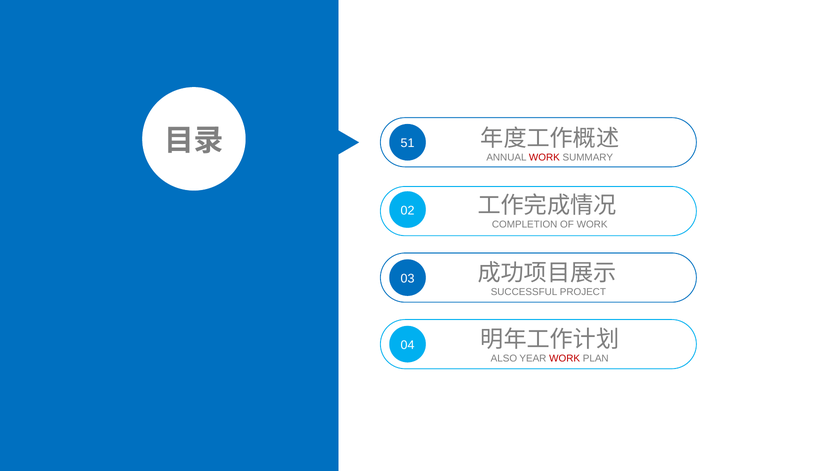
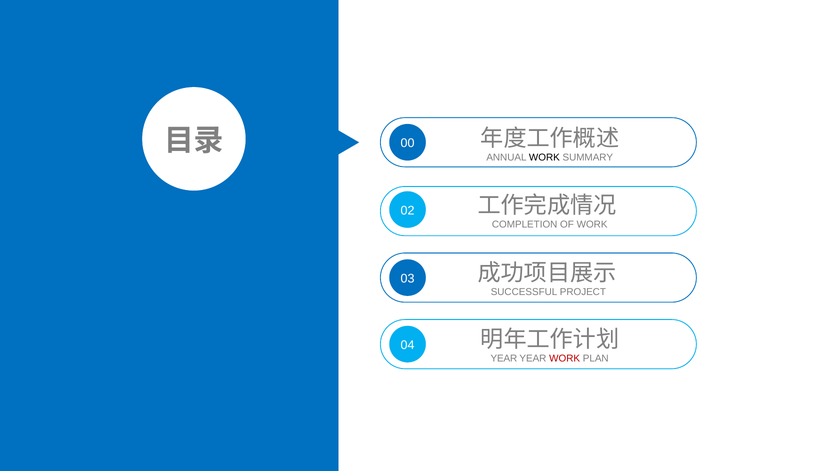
51: 51 -> 00
WORK at (544, 157) colour: red -> black
ALSO at (504, 359): ALSO -> YEAR
